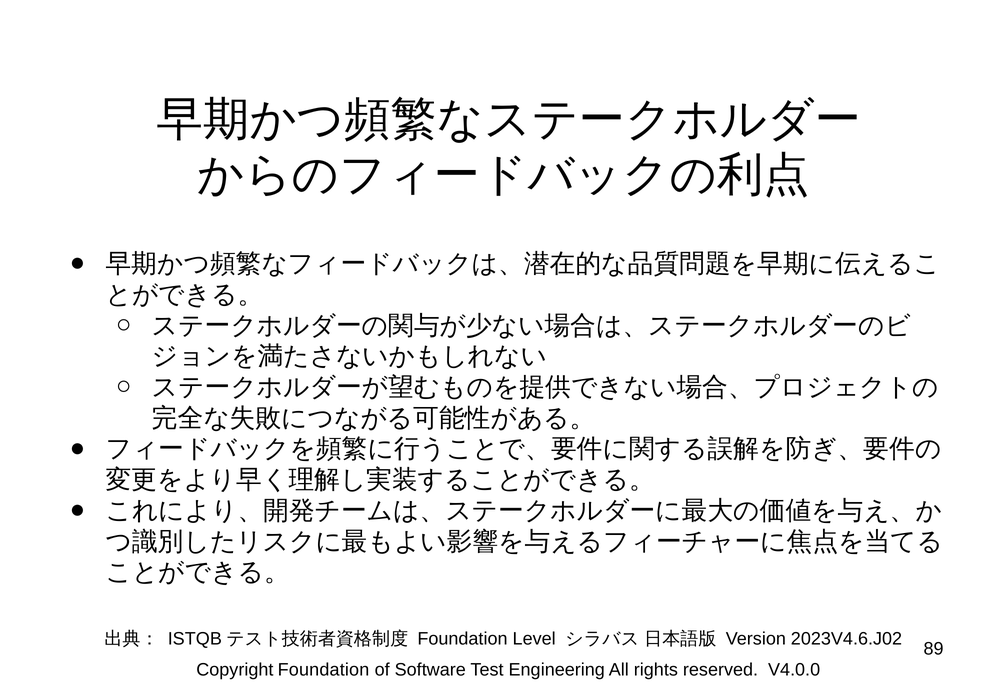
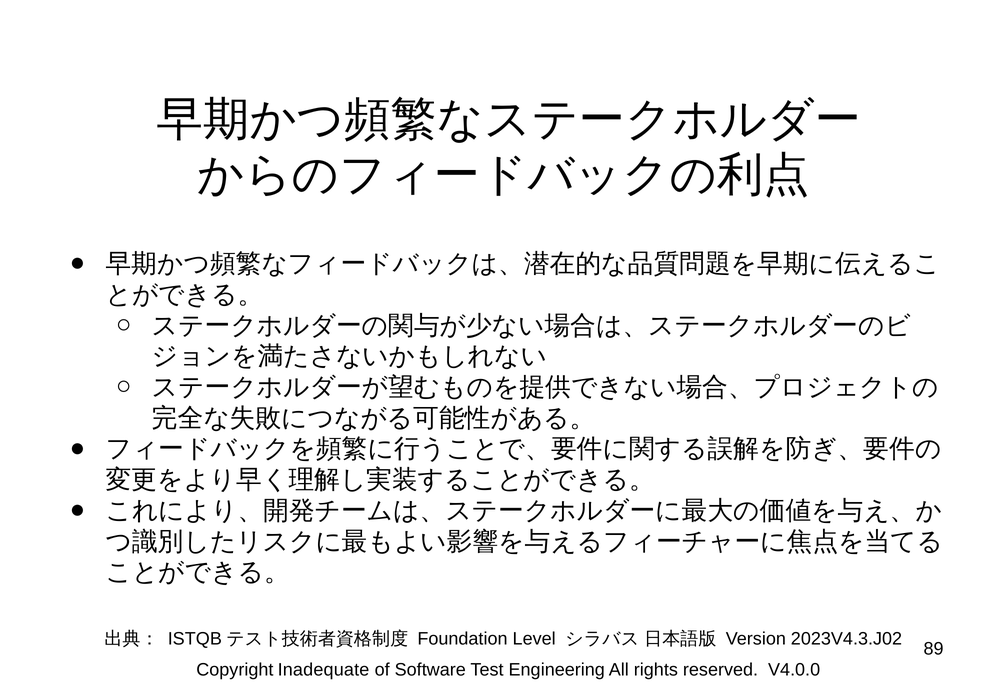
2023V4.6.J02: 2023V4.6.J02 -> 2023V4.3.J02
Copyright Foundation: Foundation -> Inadequate
